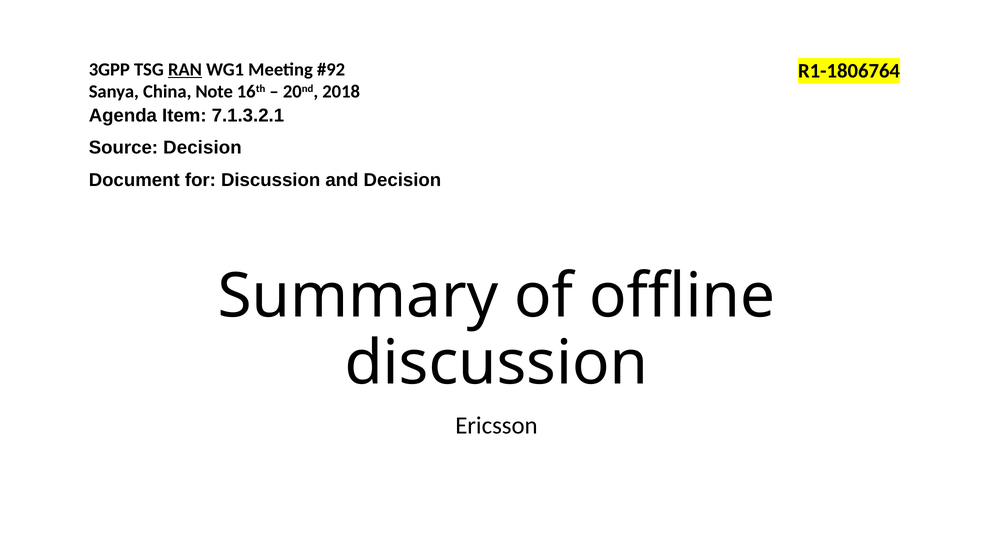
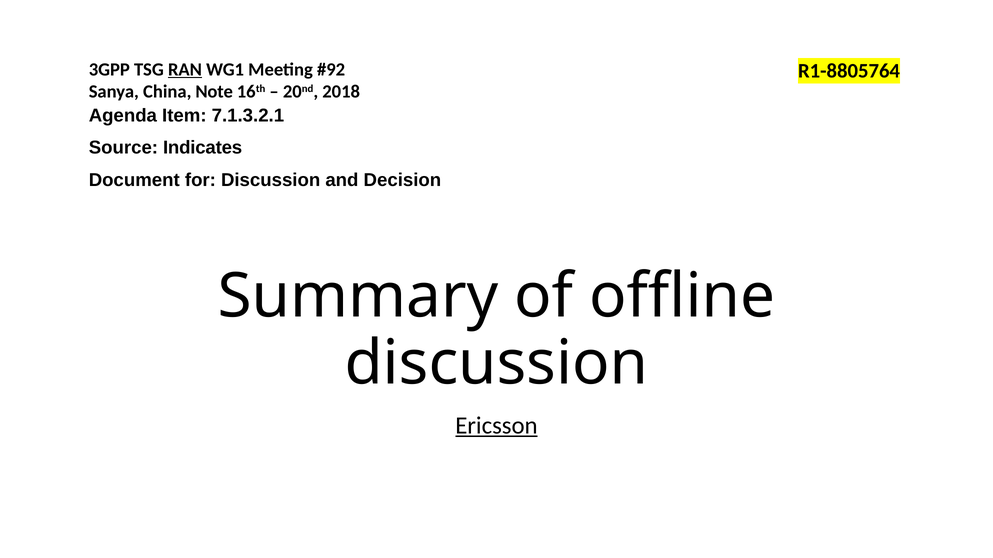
R1-1806764: R1-1806764 -> R1-8805764
Source Decision: Decision -> Indicates
Ericsson underline: none -> present
